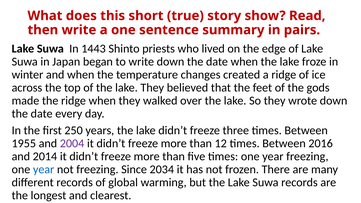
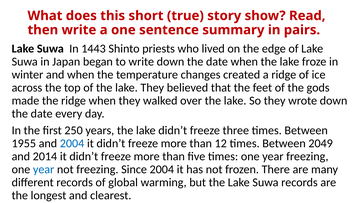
2004 at (72, 143) colour: purple -> blue
2016: 2016 -> 2049
Since 2034: 2034 -> 2004
